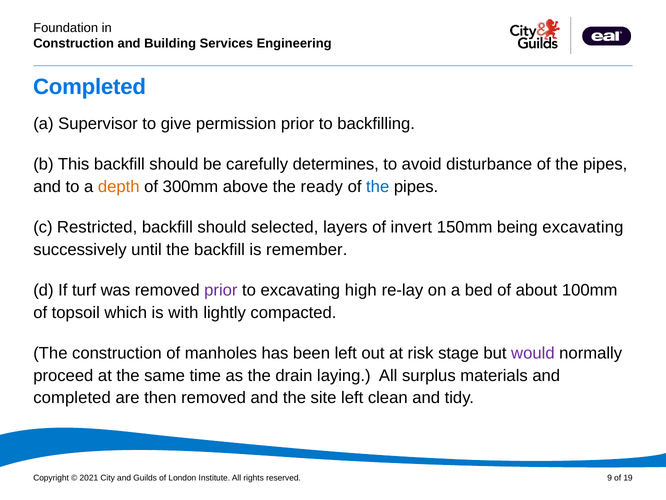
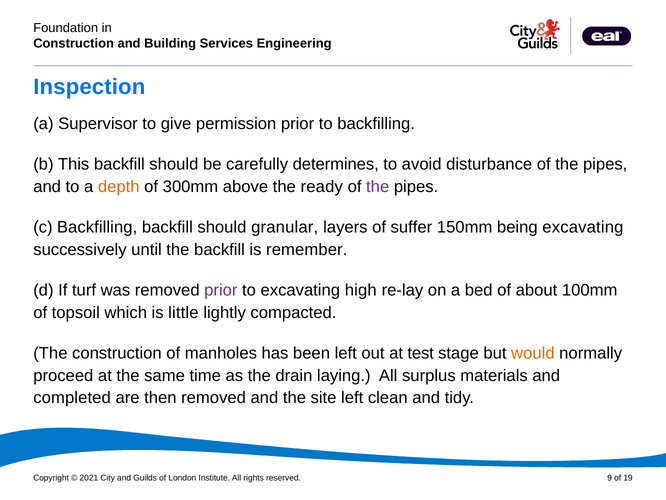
Completed at (89, 87): Completed -> Inspection
the at (378, 186) colour: blue -> purple
c Restricted: Restricted -> Backfilling
selected: selected -> granular
invert: invert -> suffer
with: with -> little
risk: risk -> test
would colour: purple -> orange
